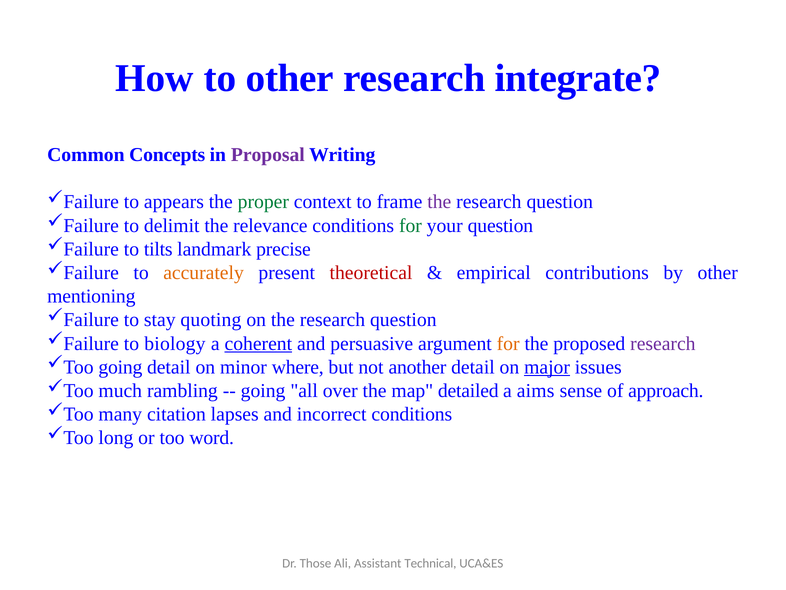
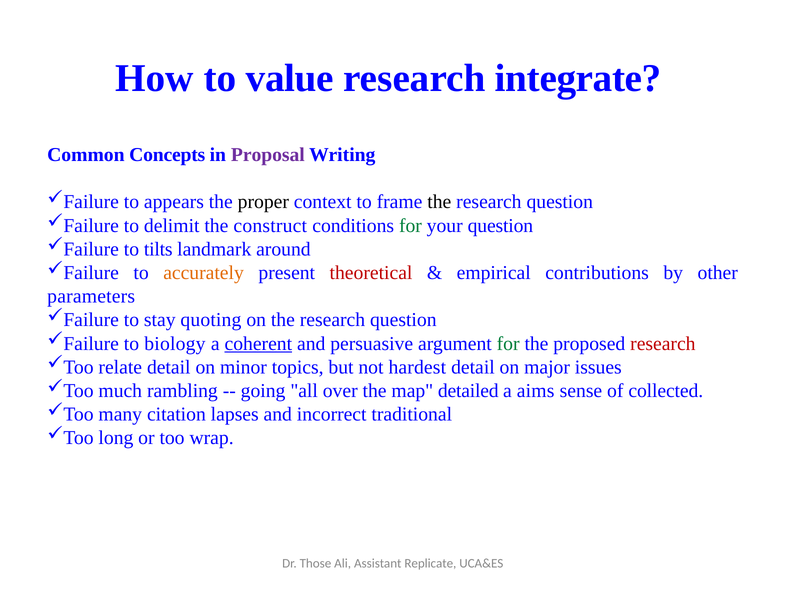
to other: other -> value
proper colour: green -> black
the at (439, 202) colour: purple -> black
relevance: relevance -> construct
precise: precise -> around
mentioning: mentioning -> parameters
for at (508, 343) colour: orange -> green
research at (663, 343) colour: purple -> red
going at (120, 367): going -> relate
where: where -> topics
another: another -> hardest
major underline: present -> none
approach: approach -> collected
incorrect conditions: conditions -> traditional
word: word -> wrap
Technical: Technical -> Replicate
